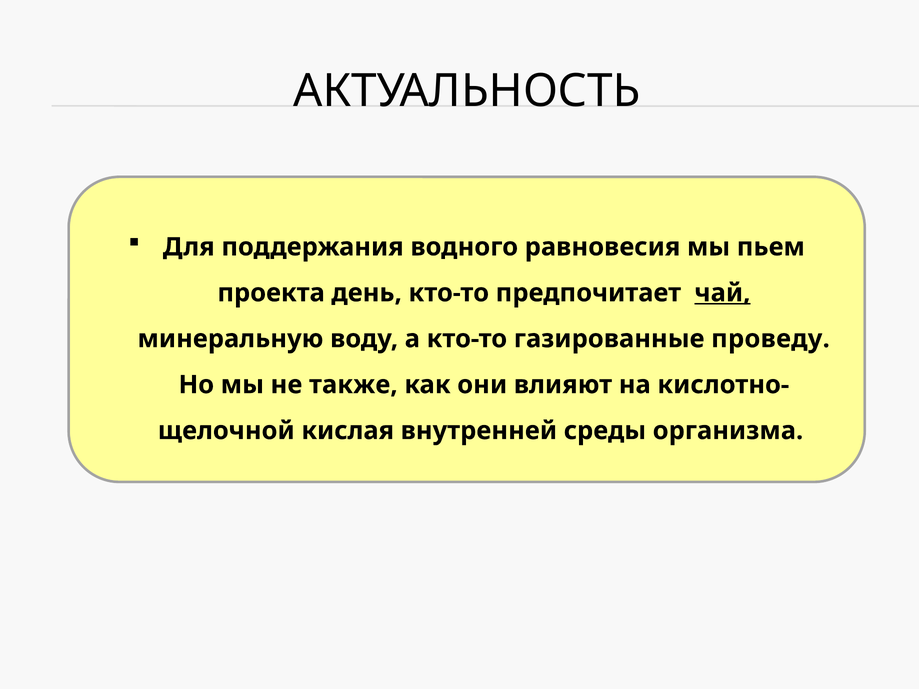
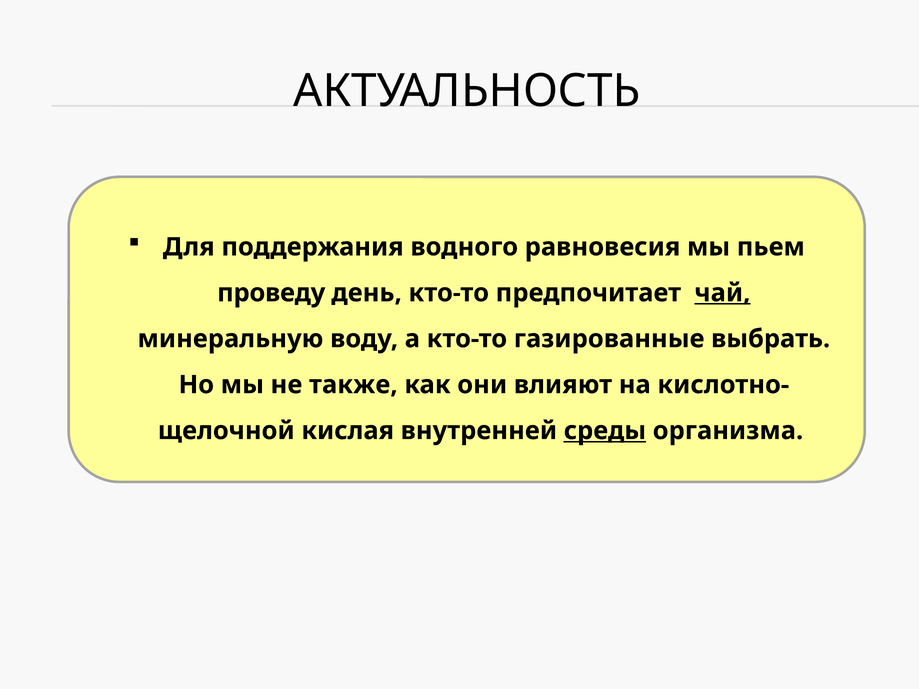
проекта: проекта -> проведу
проведу: проведу -> выбрать
среды underline: none -> present
